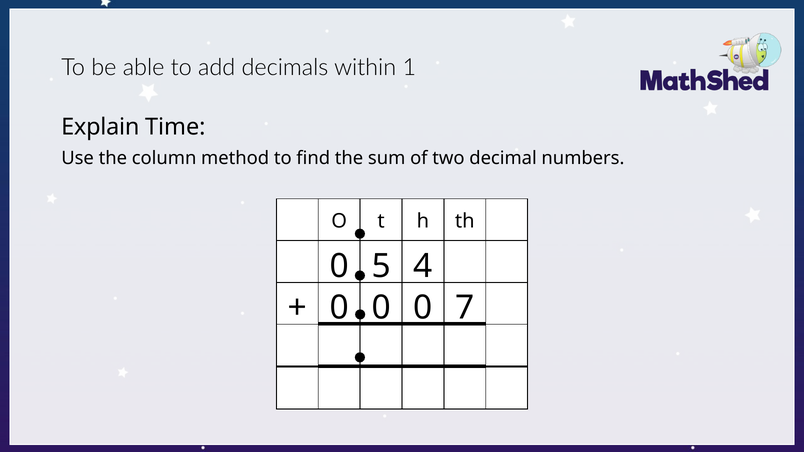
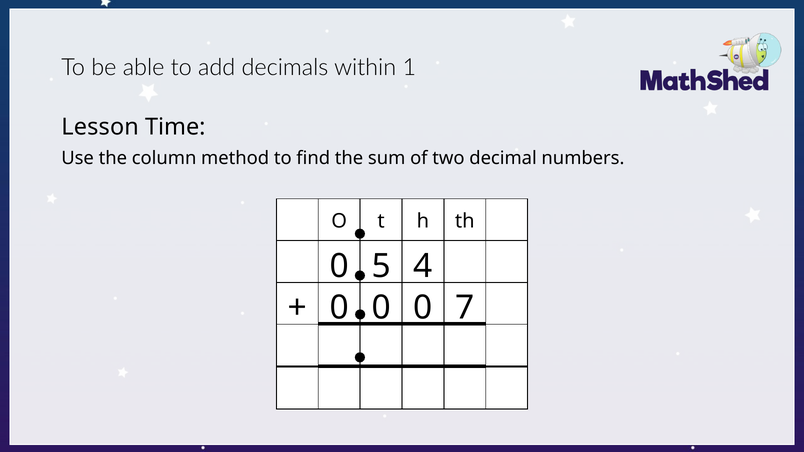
Explain: Explain -> Lesson
